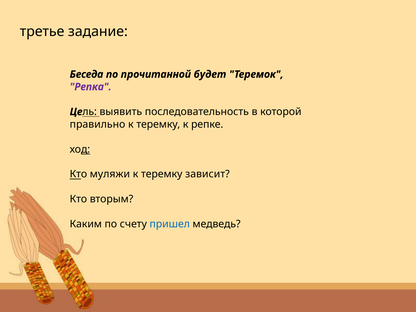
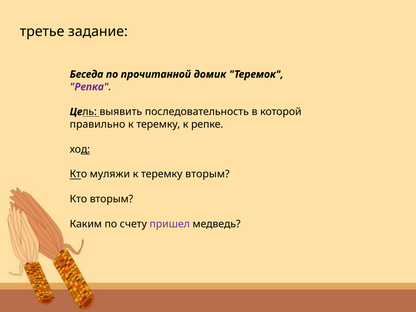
будет: будет -> домик
теремку зависит: зависит -> вторым
пришел colour: blue -> purple
